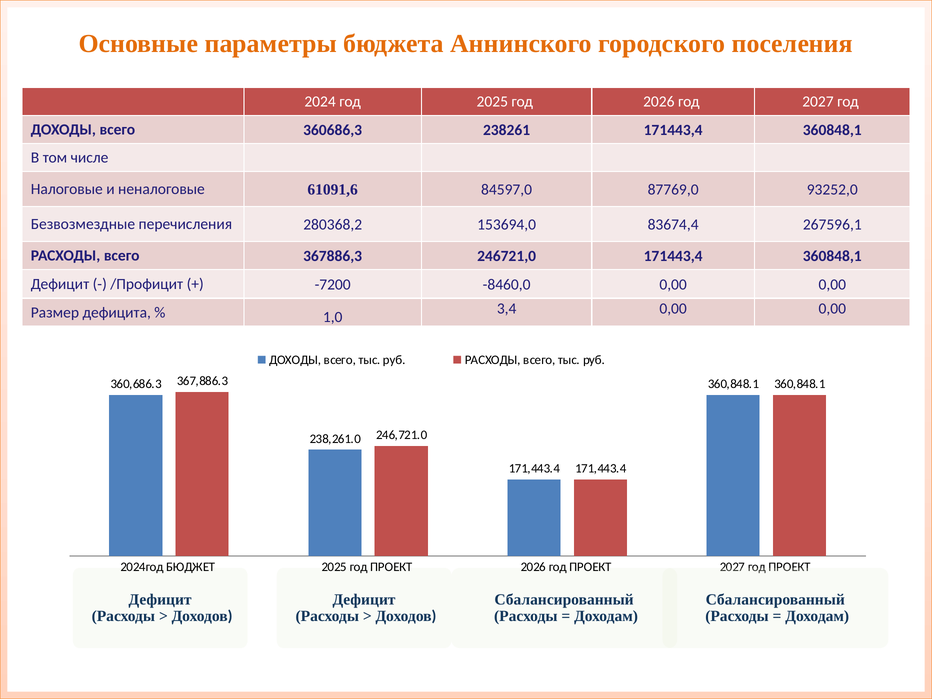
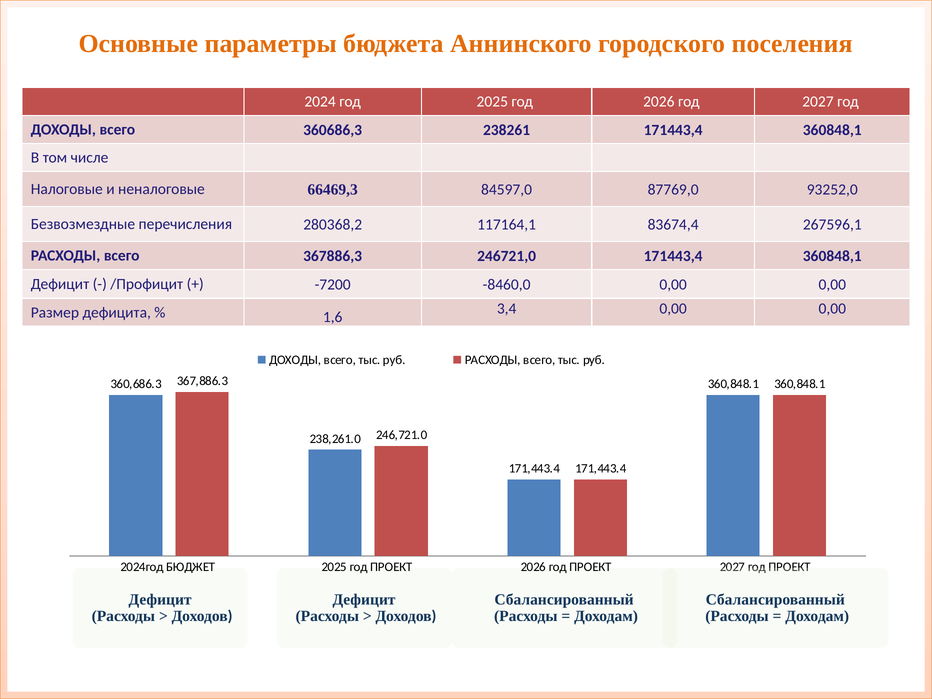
61091,6: 61091,6 -> 66469,3
153694,0: 153694,0 -> 117164,1
1,0: 1,0 -> 1,6
